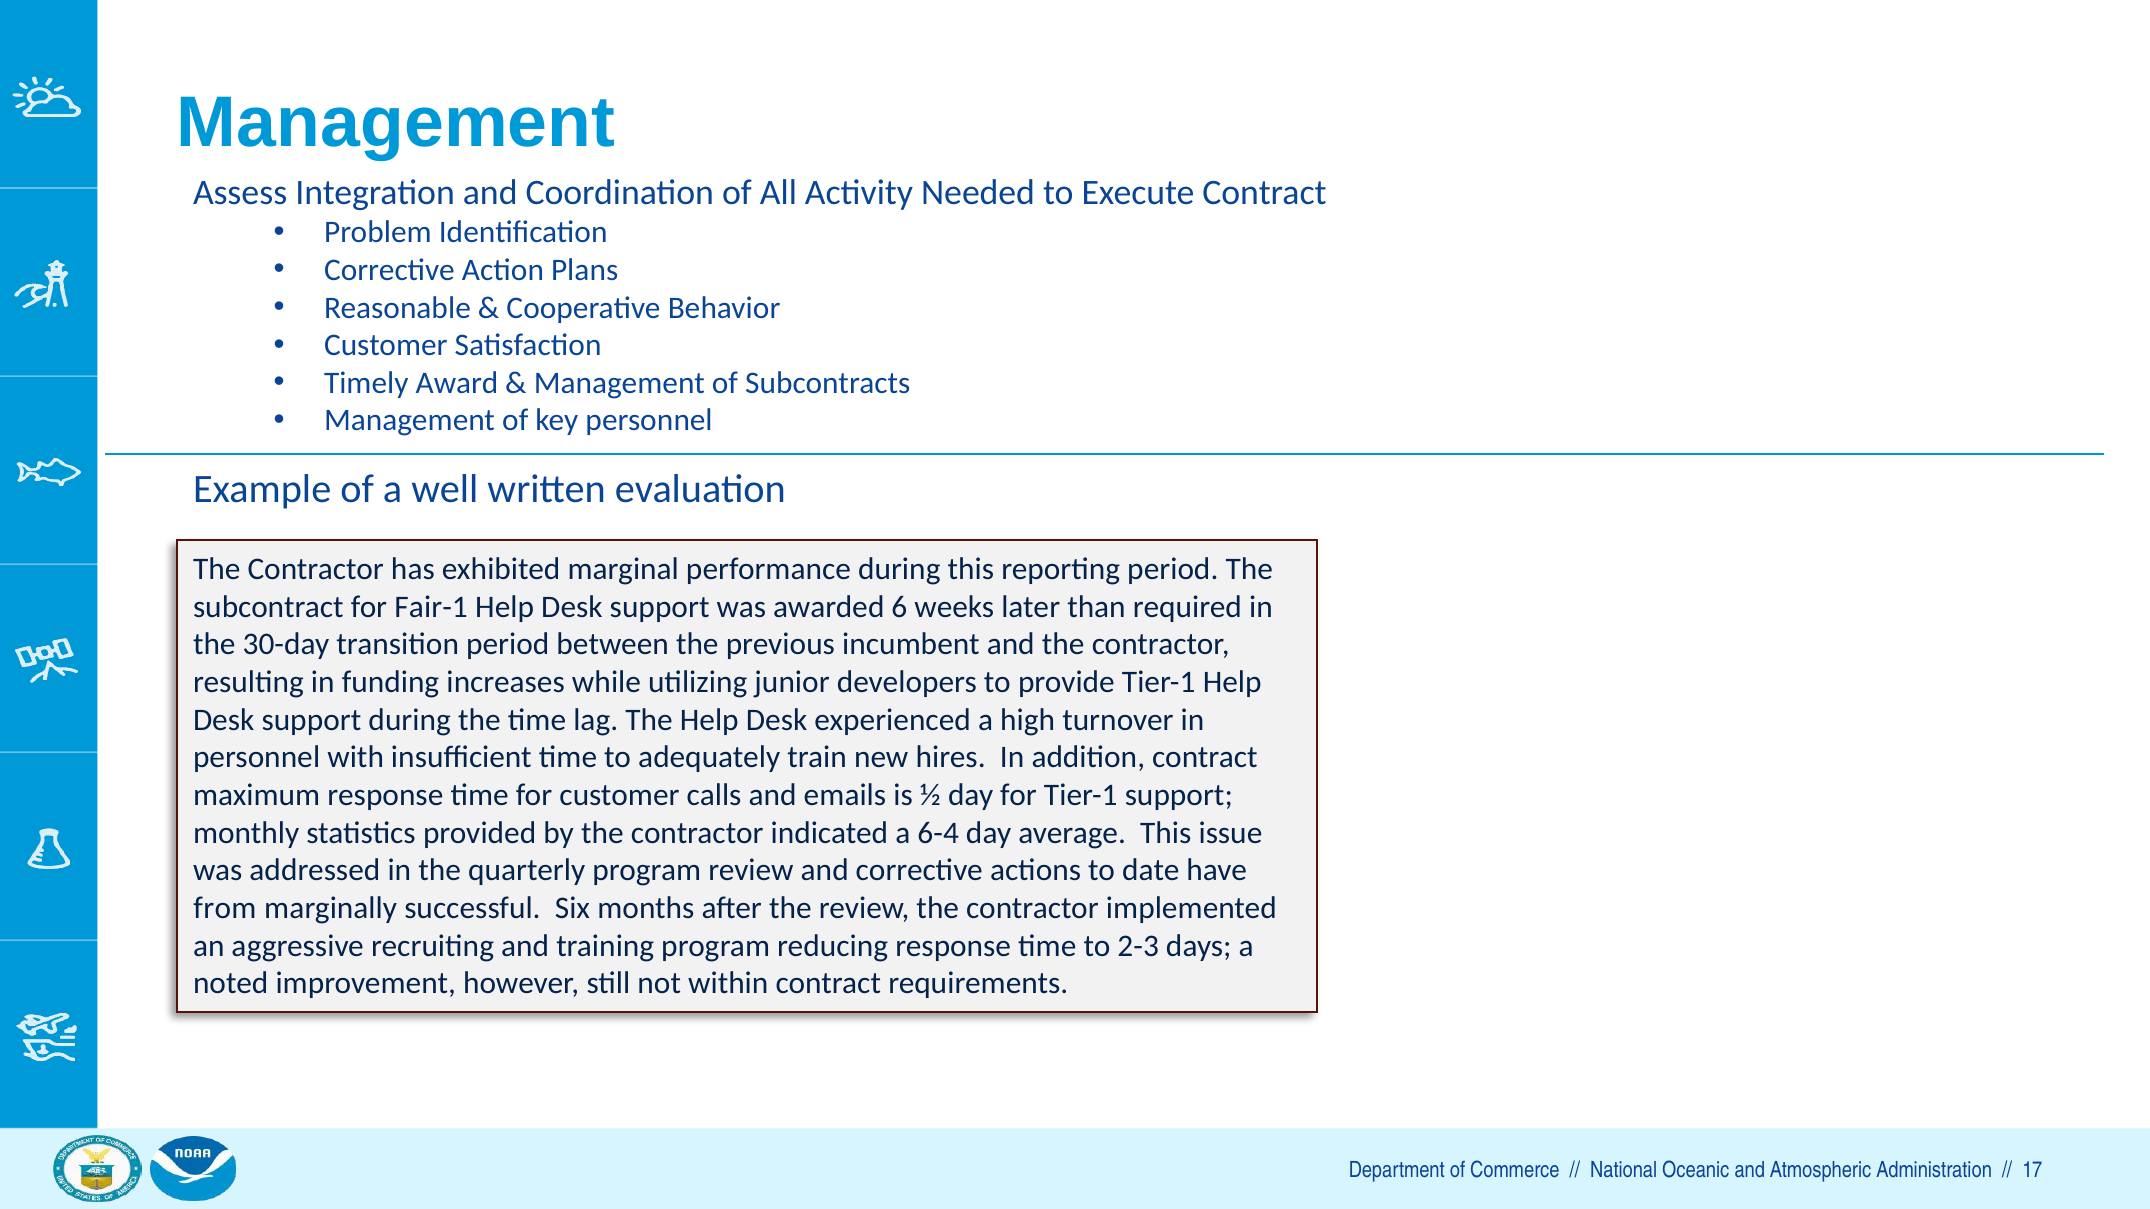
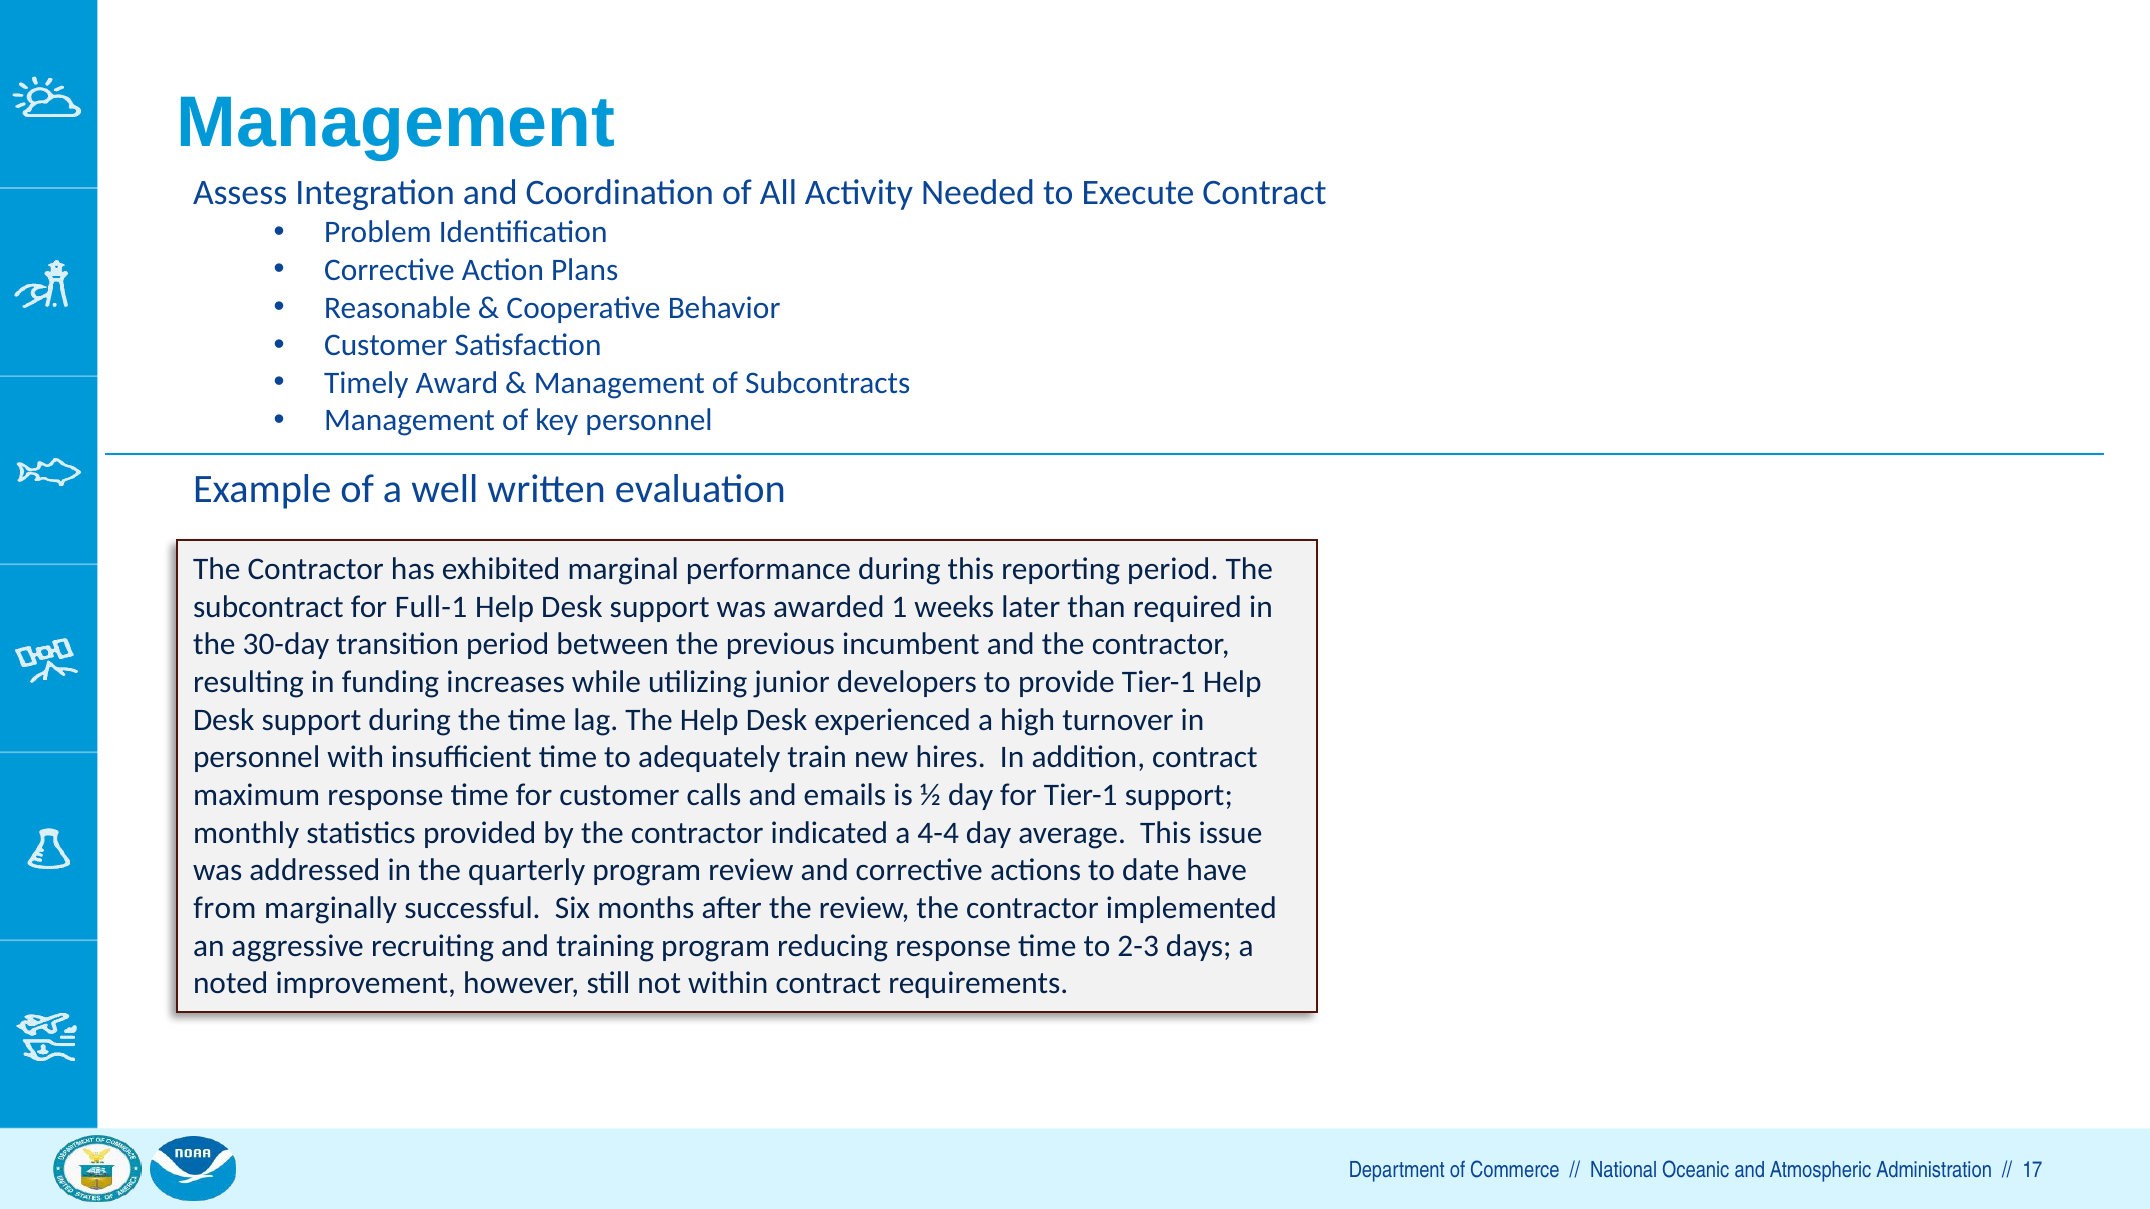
Fair-1: Fair-1 -> Full-1
6: 6 -> 1
6-4: 6-4 -> 4-4
